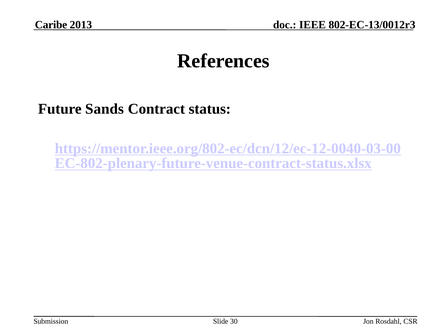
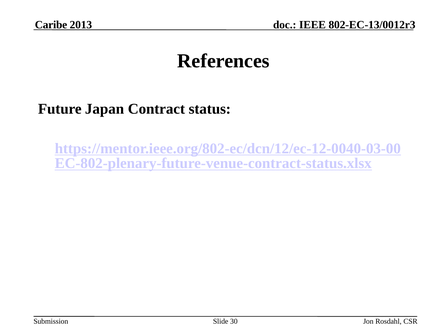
Sands: Sands -> Japan
